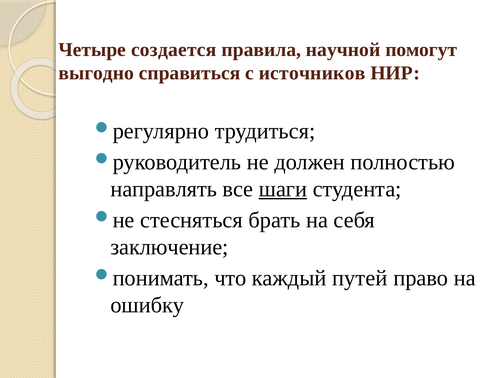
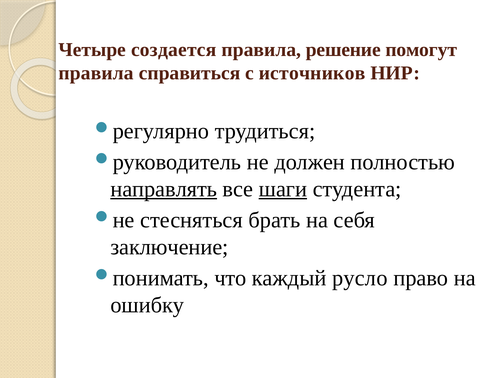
научной: научной -> решение
выгодно at (96, 73): выгодно -> правила
направлять underline: none -> present
путей: путей -> русло
